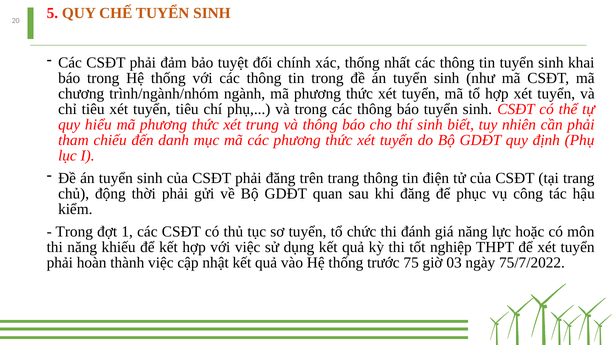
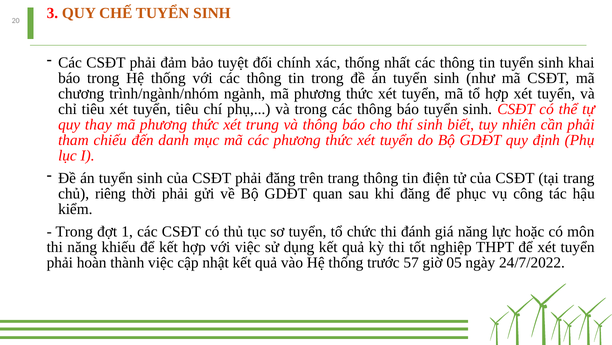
5: 5 -> 3
hiểu: hiểu -> thay
động: động -> riêng
75: 75 -> 57
03: 03 -> 05
75/7/2022: 75/7/2022 -> 24/7/2022
